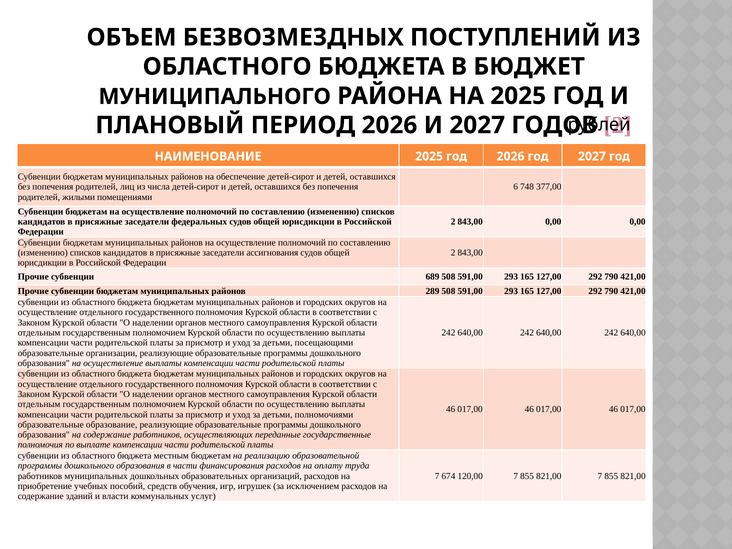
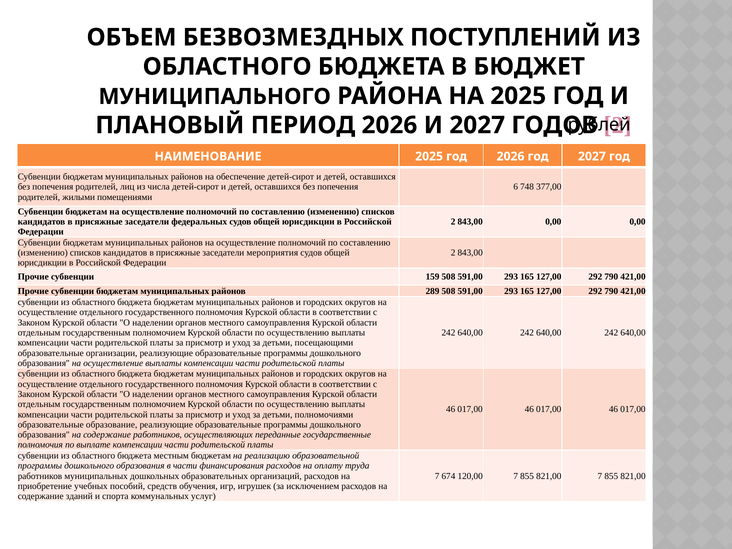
ассигнования: ассигнования -> мероприятия
689: 689 -> 159
власти: власти -> спорта
